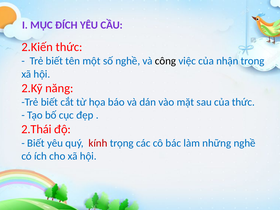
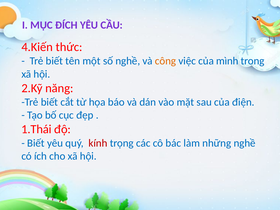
2.Kiến: 2.Kiến -> 4.Kiến
công colour: black -> orange
nhận: nhận -> mình
của thức: thức -> điện
2.Thái: 2.Thái -> 1.Thái
